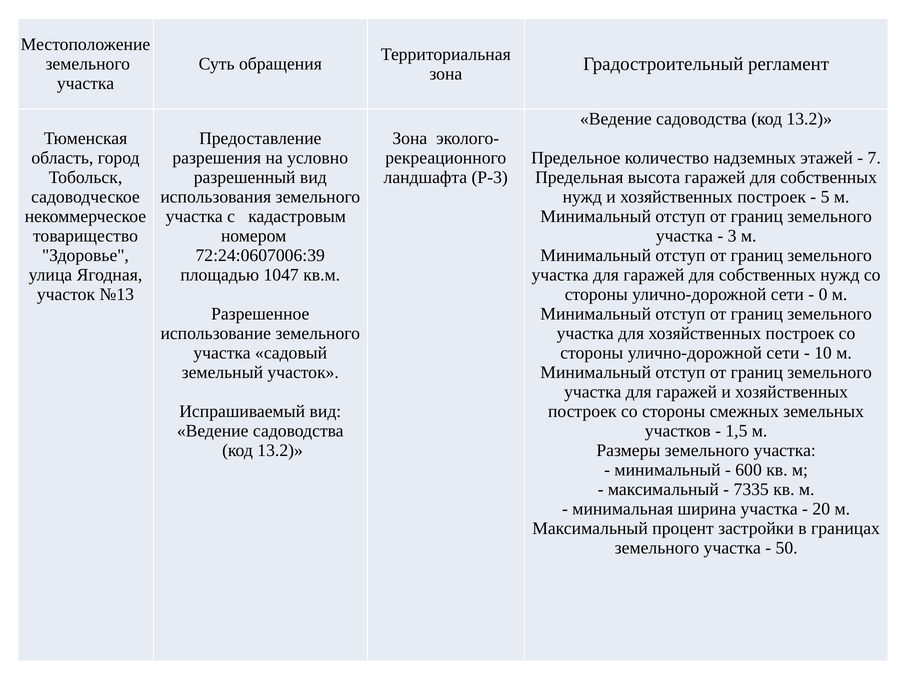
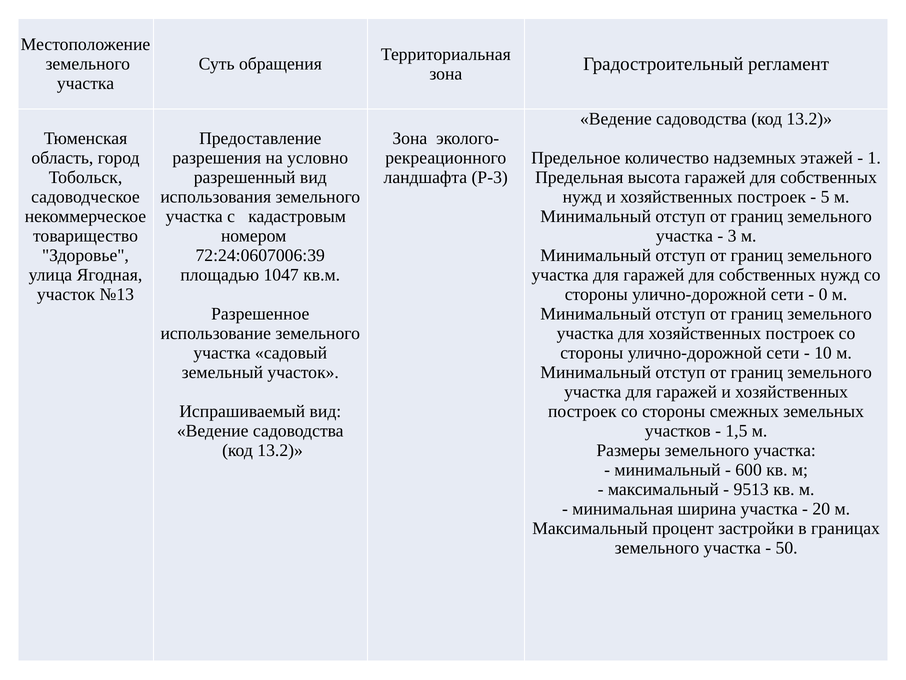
7: 7 -> 1
7335: 7335 -> 9513
